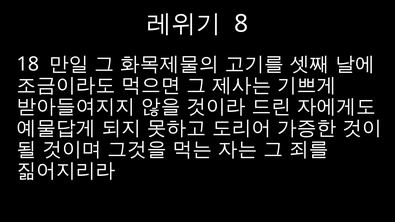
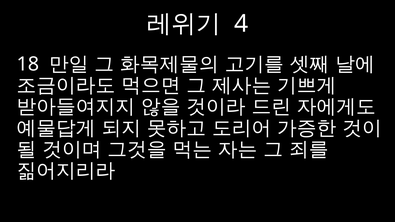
8: 8 -> 4
